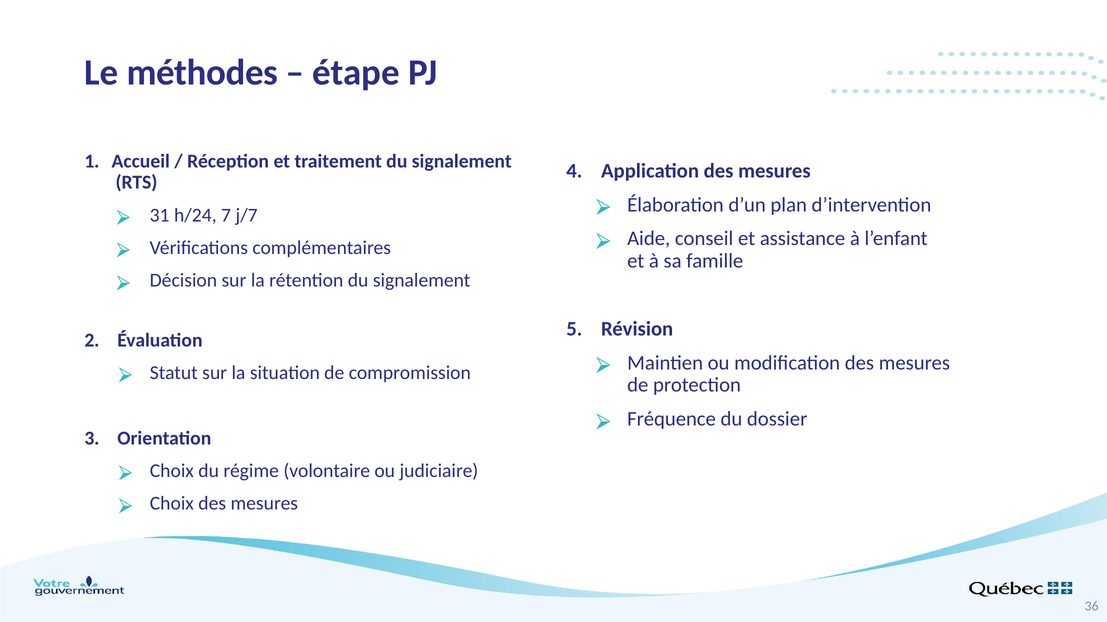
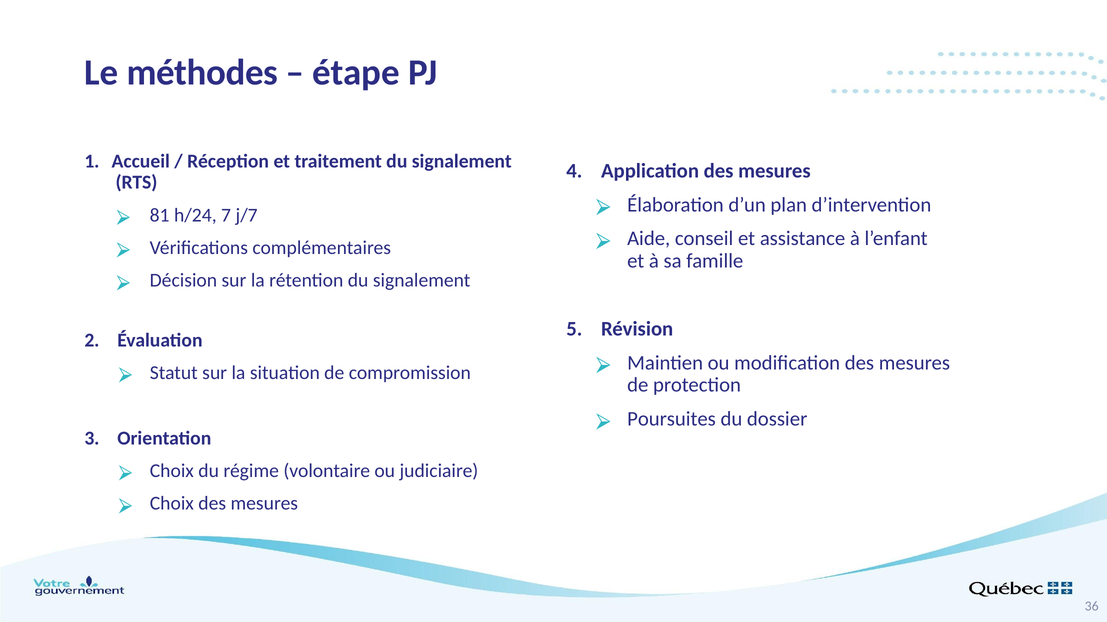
31: 31 -> 81
Fréquence: Fréquence -> Poursuites
